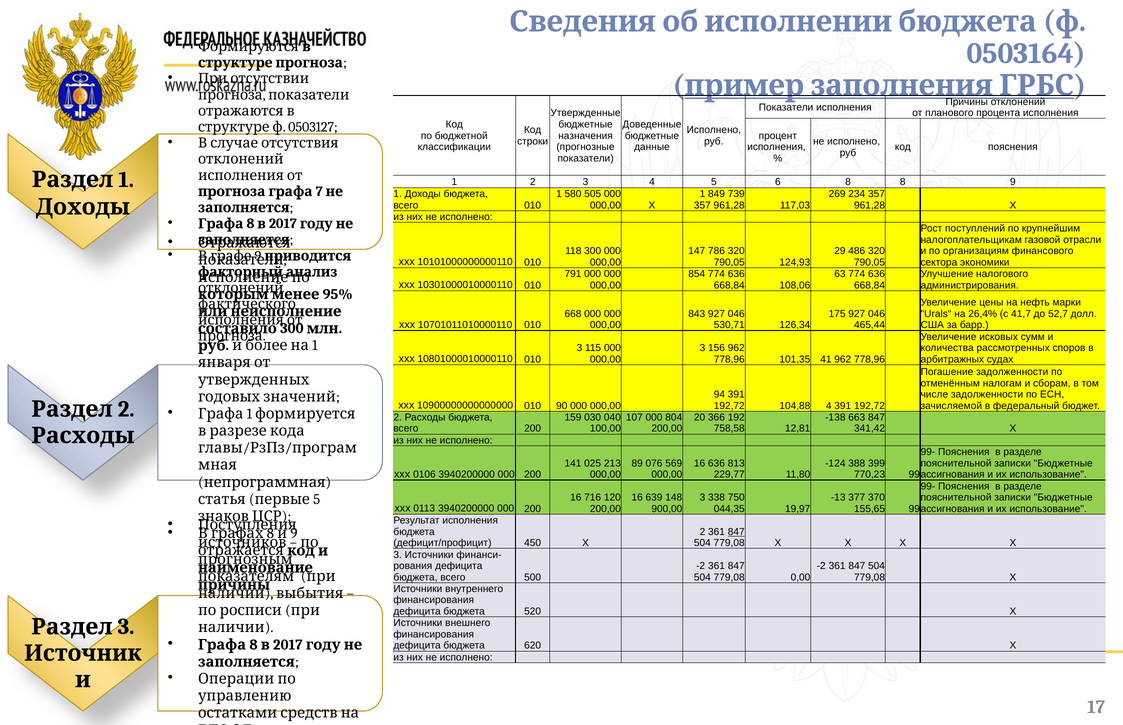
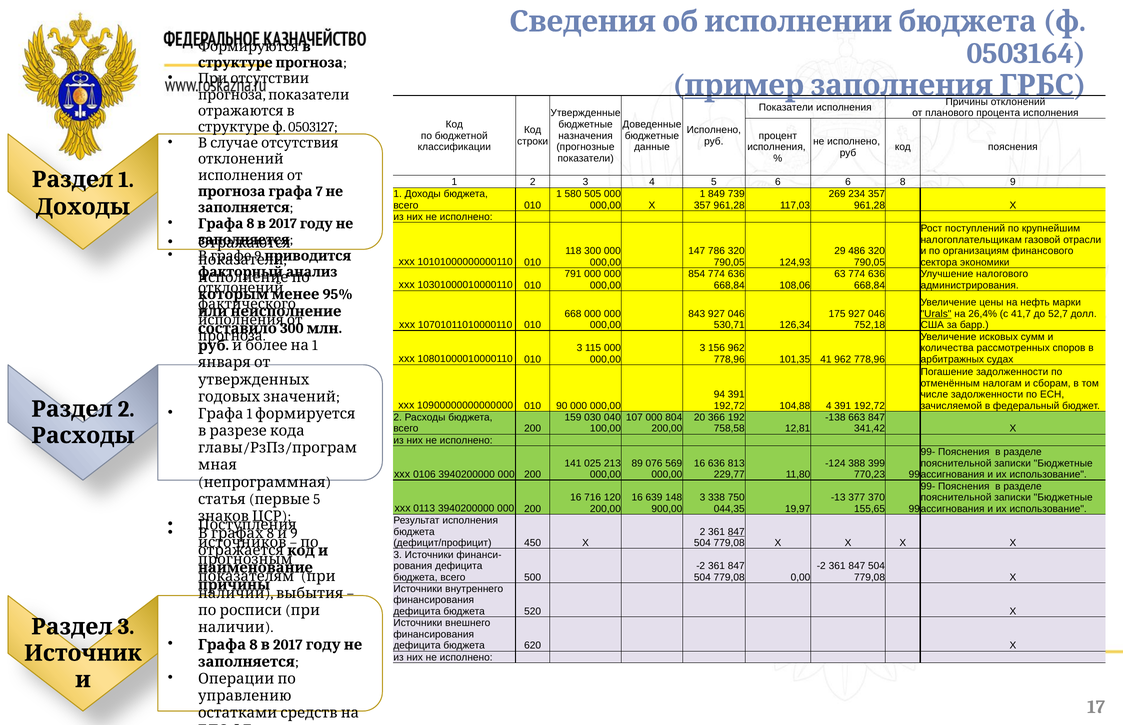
6 8: 8 -> 6
Urals underline: none -> present
465,44: 465,44 -> 752,18
